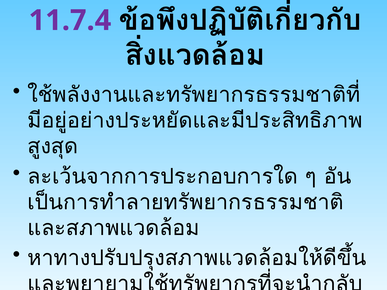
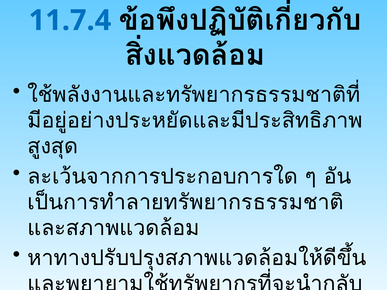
11.7.4 colour: purple -> blue
